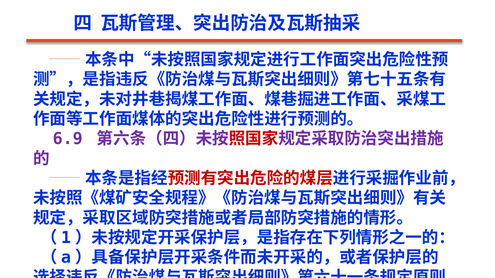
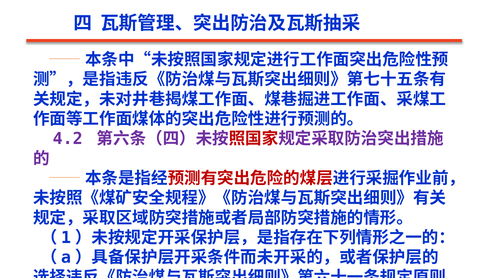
6.9: 6.9 -> 4.2
